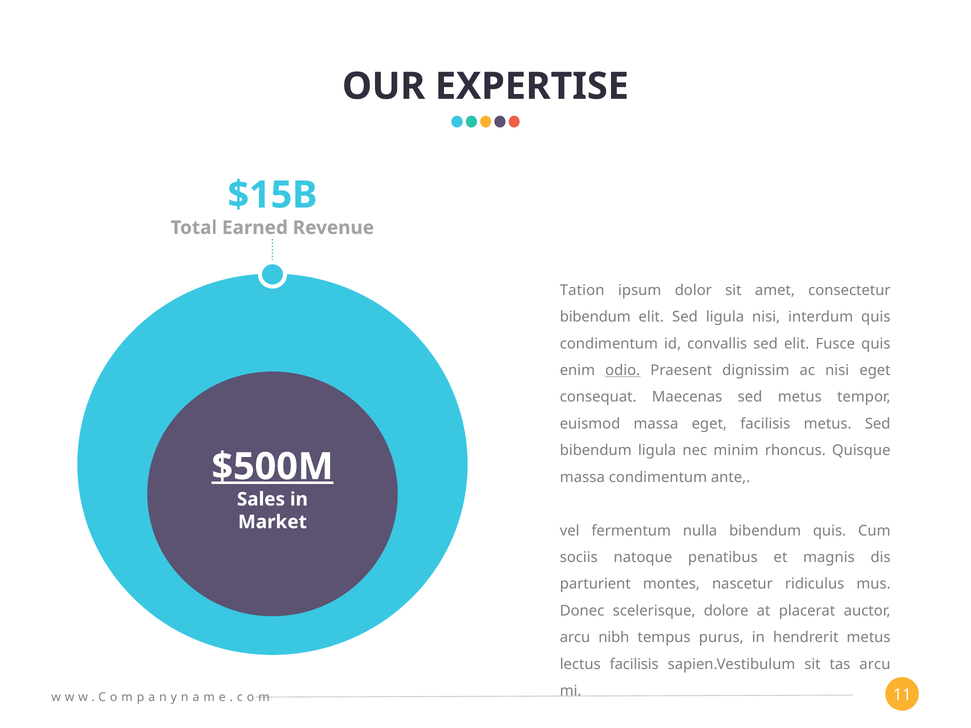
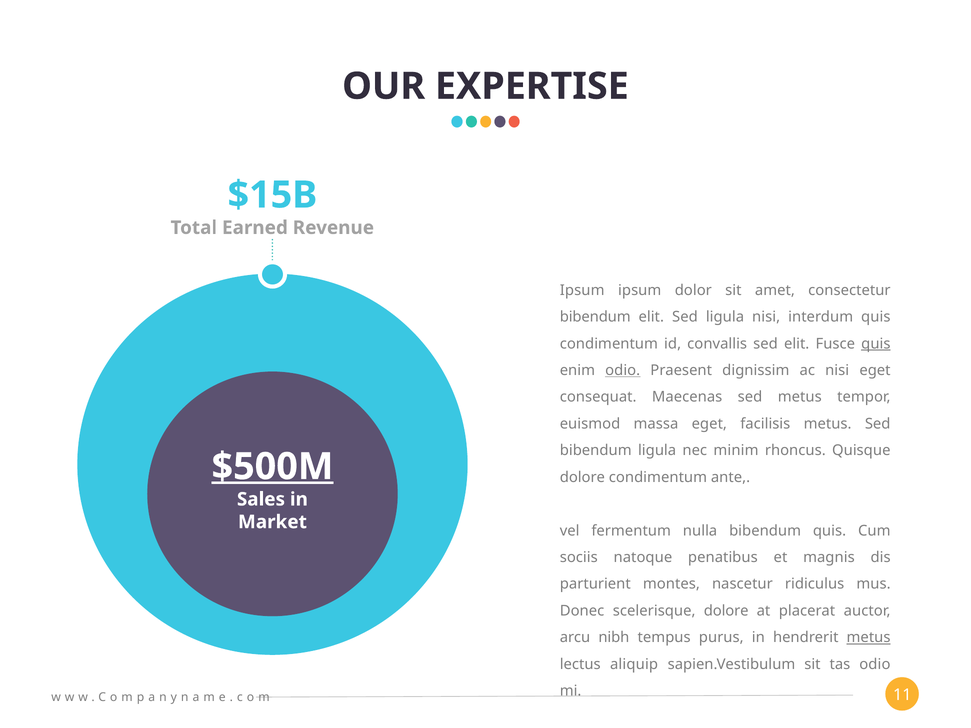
Tation at (582, 290): Tation -> Ipsum
quis at (876, 344) underline: none -> present
massa at (582, 477): massa -> dolore
metus at (869, 638) underline: none -> present
lectus facilisis: facilisis -> aliquip
tas arcu: arcu -> odio
